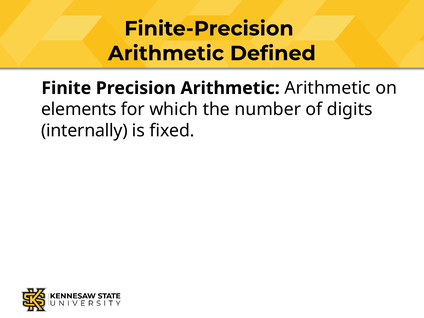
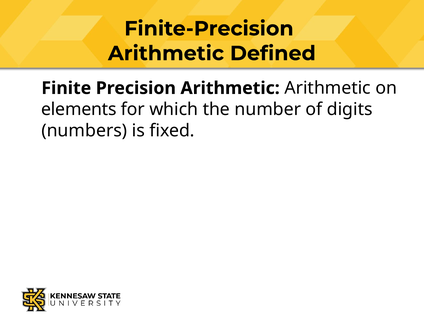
internally: internally -> numbers
